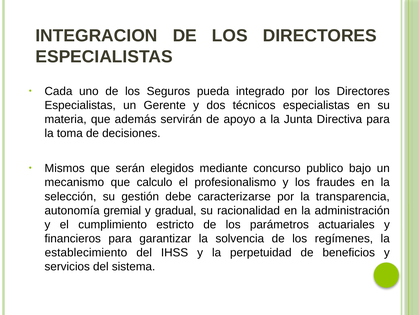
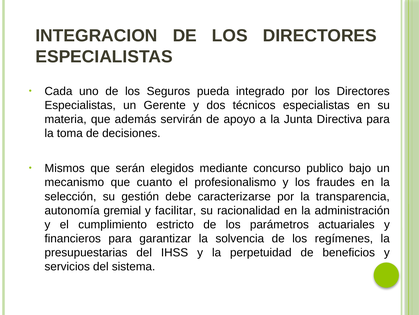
calculo: calculo -> cuanto
gradual: gradual -> facilitar
establecimiento: establecimiento -> presupuestarias
